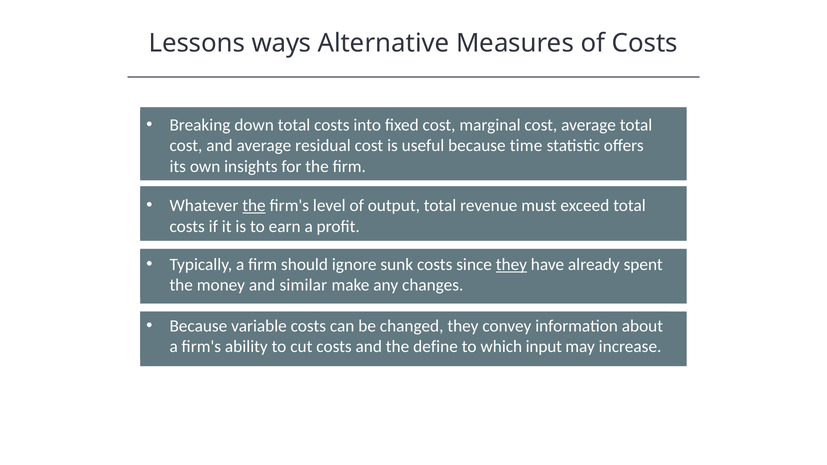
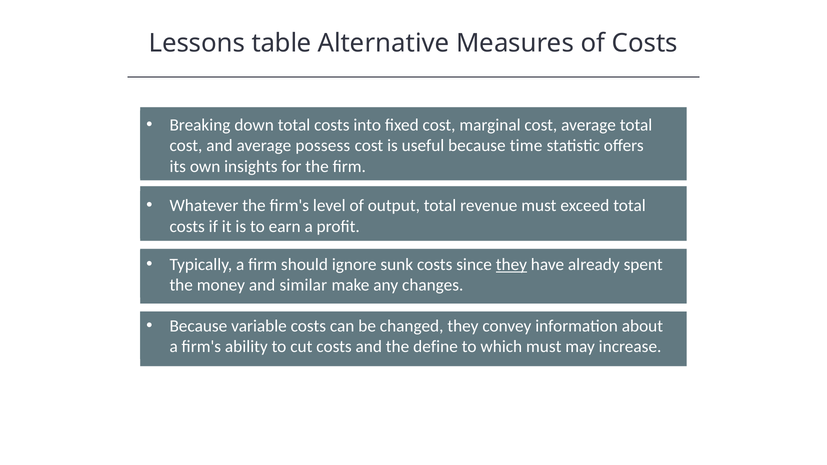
ways: ways -> table
residual: residual -> possess
the at (254, 206) underline: present -> none
which input: input -> must
